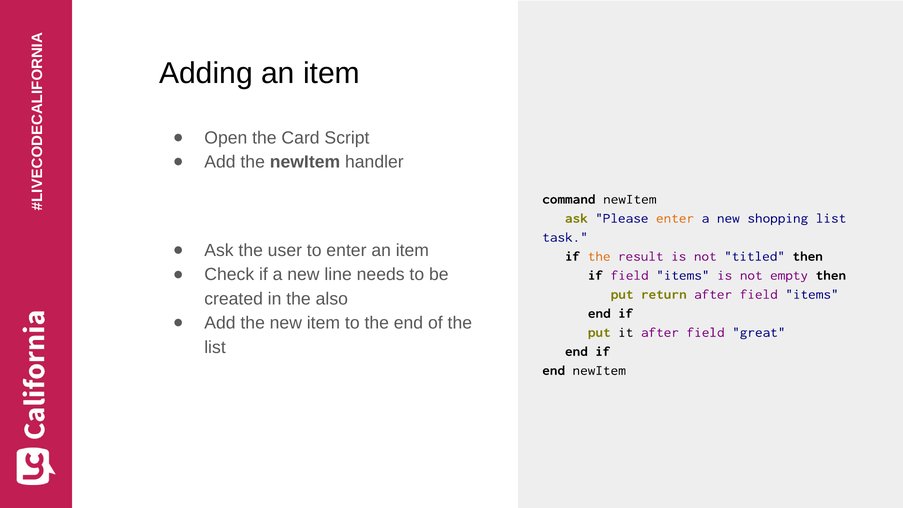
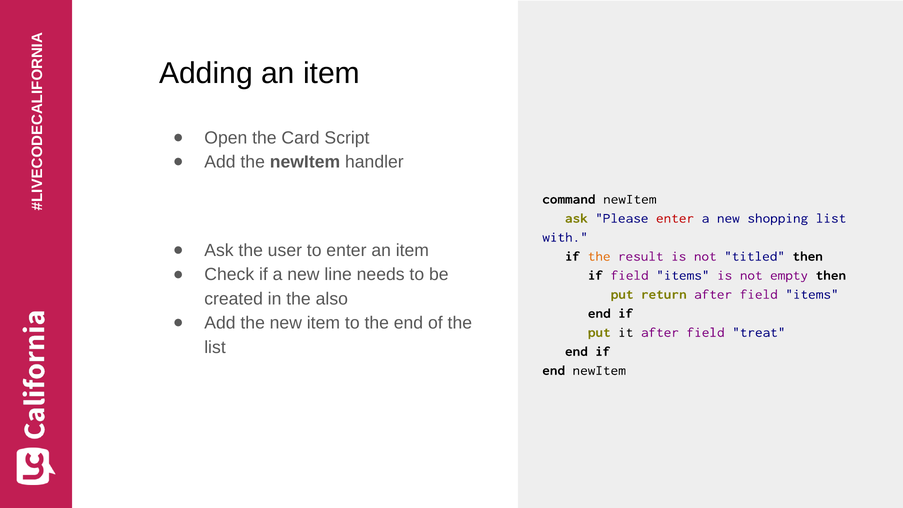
enter at (675, 218) colour: orange -> red
task: task -> with
great: great -> treat
